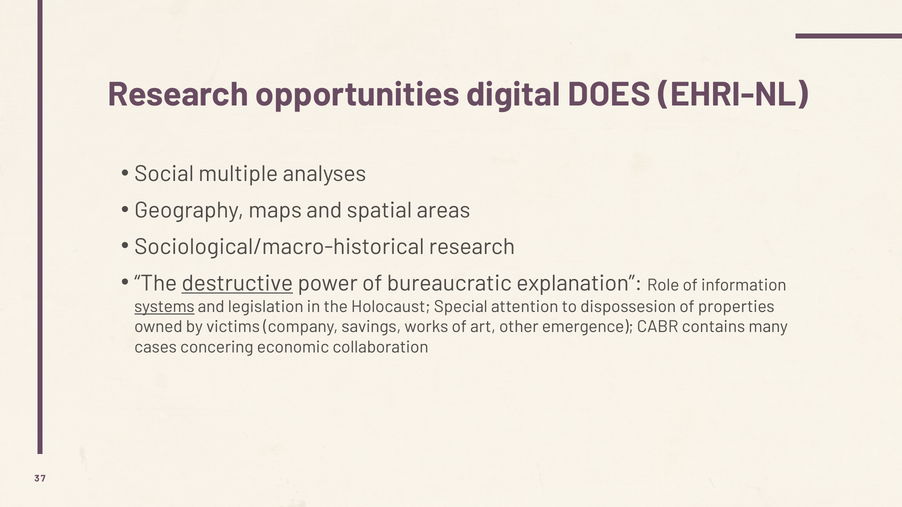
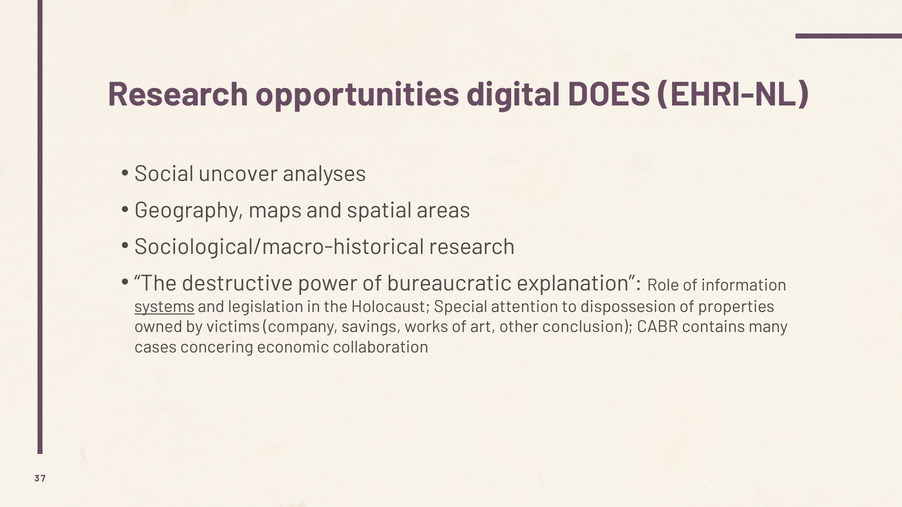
multiple: multiple -> uncover
destructive underline: present -> none
emergence: emergence -> conclusion
